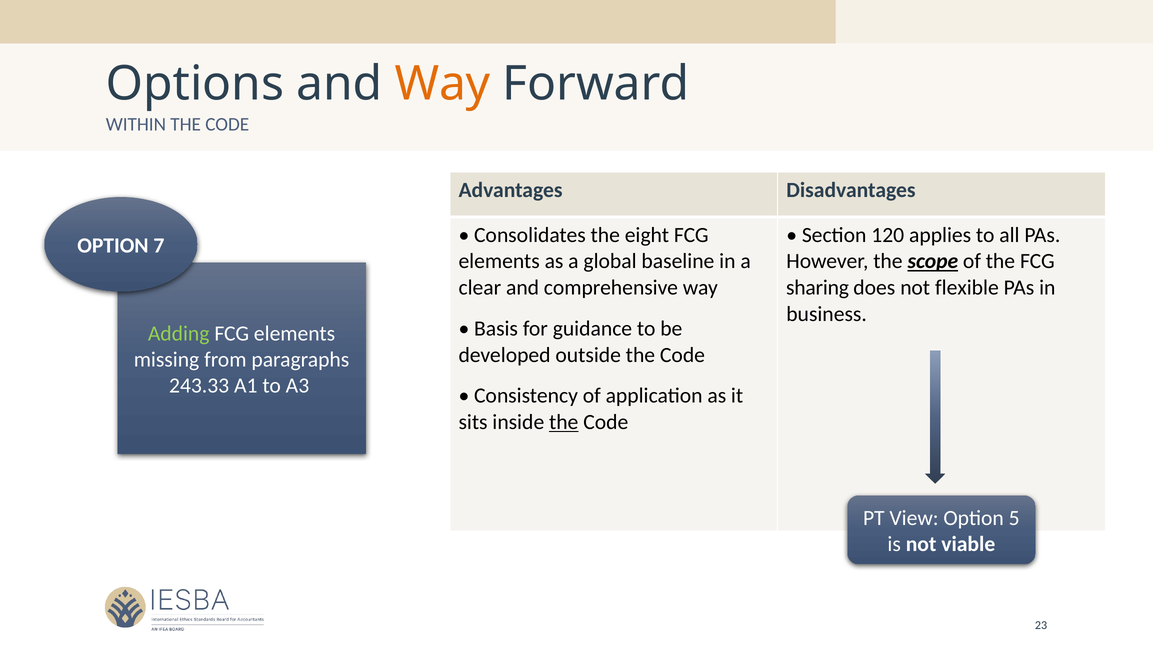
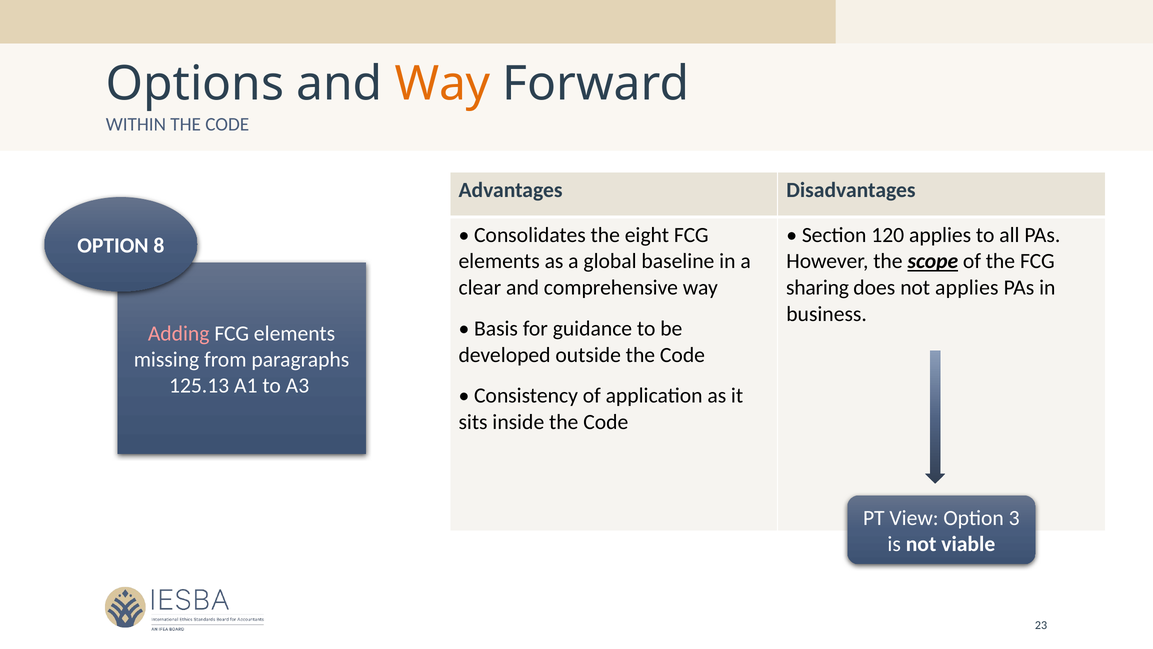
7: 7 -> 8
not flexible: flexible -> applies
Adding colour: light green -> pink
243.33: 243.33 -> 125.13
the at (564, 422) underline: present -> none
5: 5 -> 3
